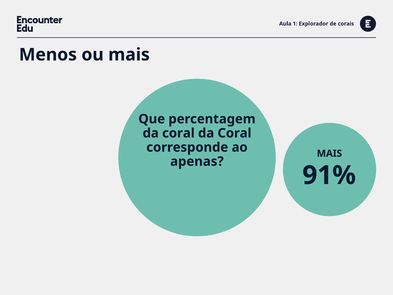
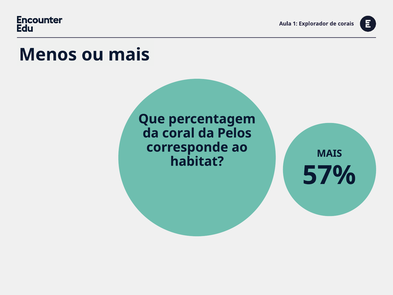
Coral at (234, 133): Coral -> Pelos
apenas: apenas -> habitat
91%: 91% -> 57%
